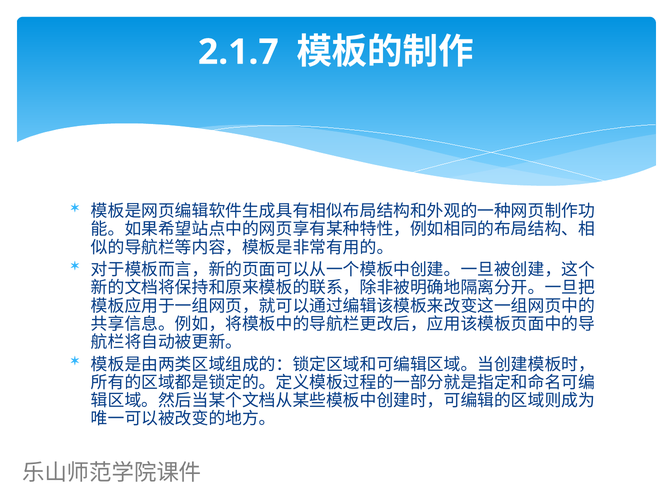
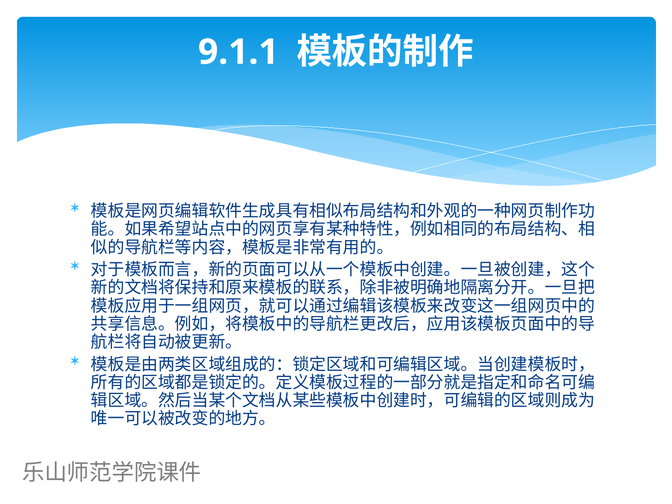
2.1.7: 2.1.7 -> 9.1.1
